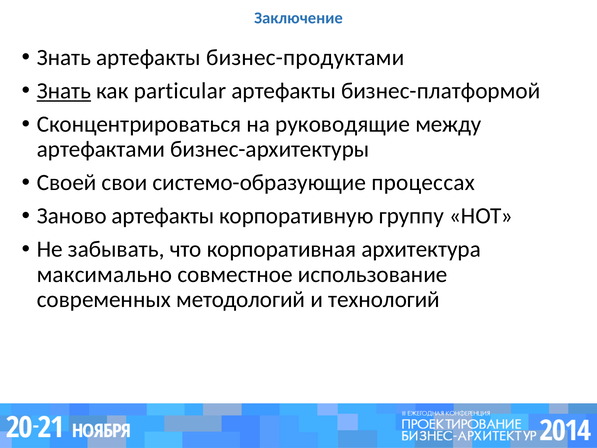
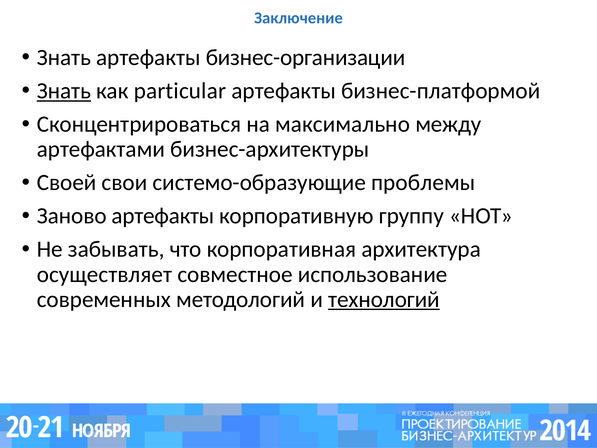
бизнес-продуктами: бизнес-продуктами -> бизнес-организации
руководящие: руководящие -> максимально
процессах: процессах -> проблемы
максимально: максимально -> осуществляет
технологий underline: none -> present
